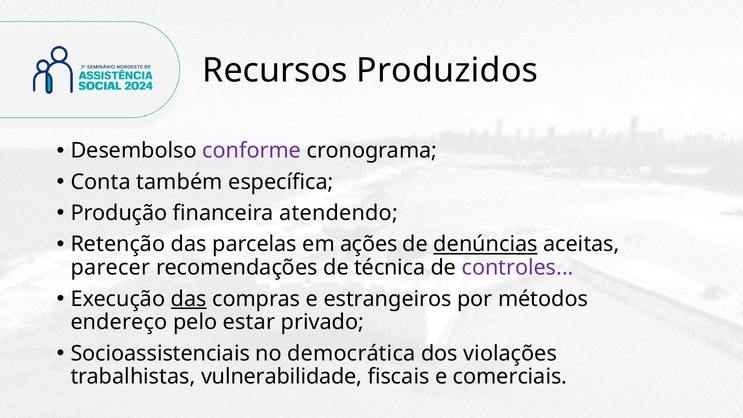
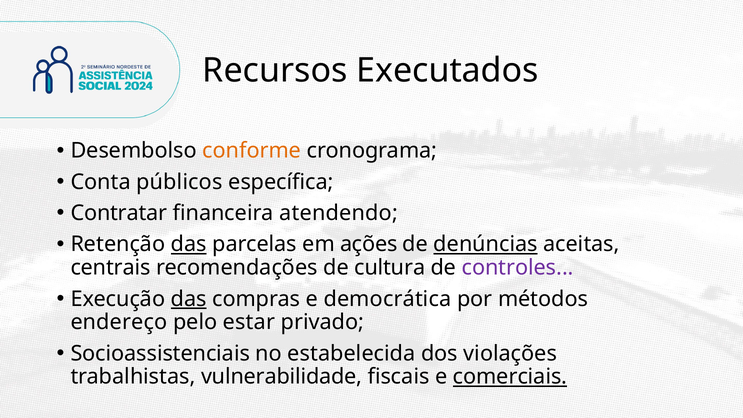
Produzidos: Produzidos -> Executados
conforme colour: purple -> orange
também: também -> públicos
Produção: Produção -> Contratar
das at (189, 244) underline: none -> present
parecer: parecer -> centrais
técnica: técnica -> cultura
estrangeiros: estrangeiros -> democrática
democrática: democrática -> estabelecida
comerciais underline: none -> present
